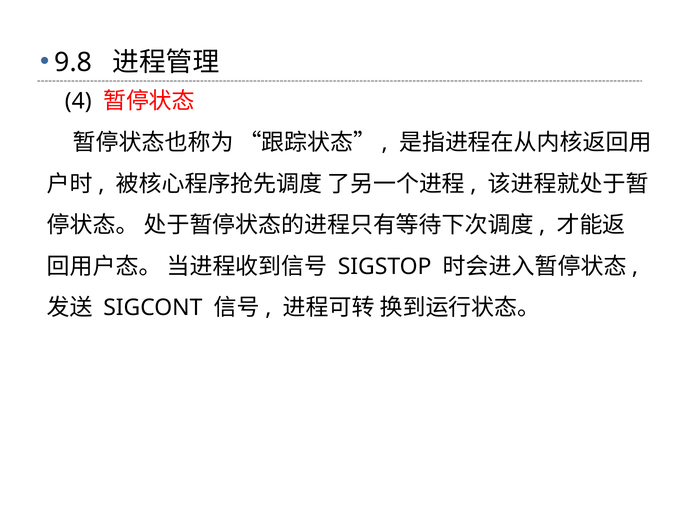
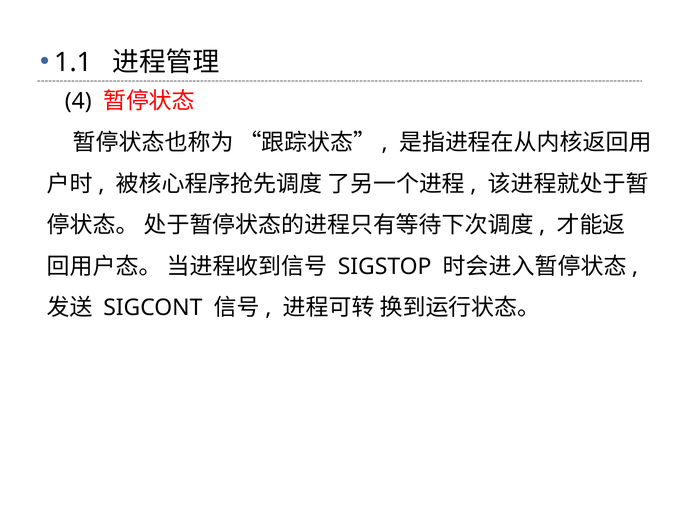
9.8: 9.8 -> 1.1
